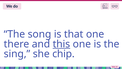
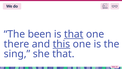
song: song -> been
that at (74, 34) underline: none -> present
she chip: chip -> that
